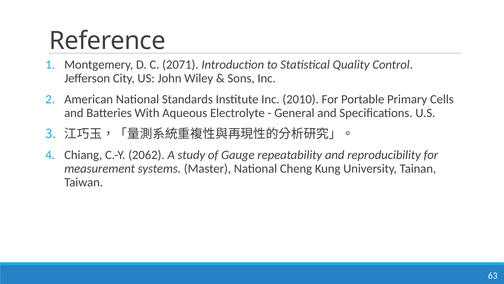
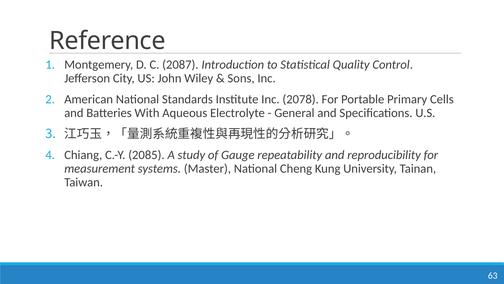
2071: 2071 -> 2087
2010: 2010 -> 2078
2062: 2062 -> 2085
